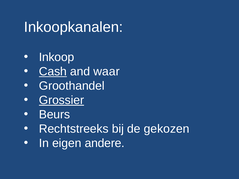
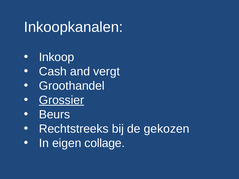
Cash underline: present -> none
waar: waar -> vergt
andere: andere -> collage
